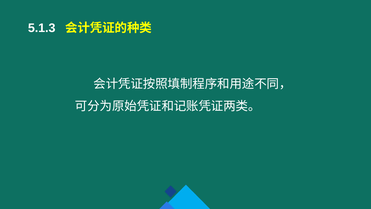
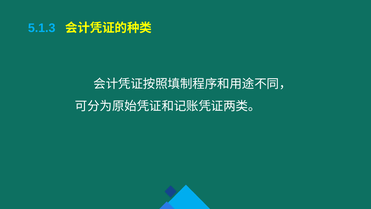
5.1.3 colour: white -> light blue
